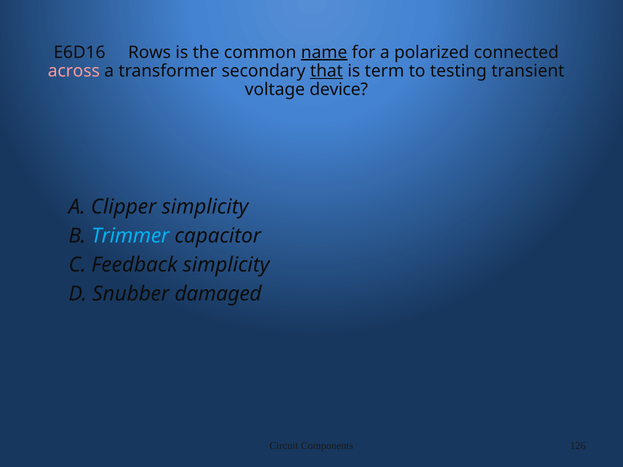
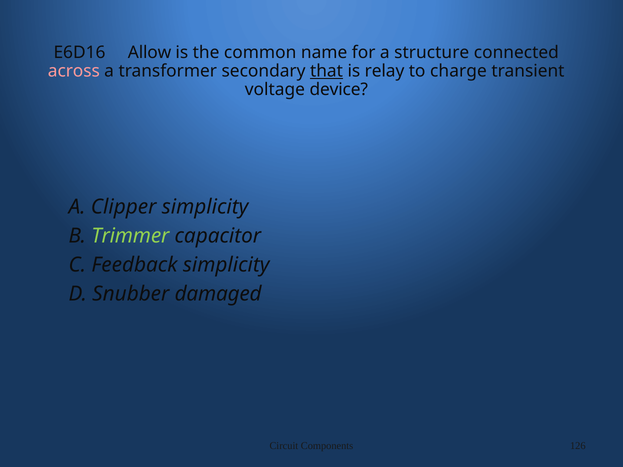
Rows: Rows -> Allow
name underline: present -> none
polarized: polarized -> structure
term: term -> relay
testing: testing -> charge
Trimmer colour: light blue -> light green
